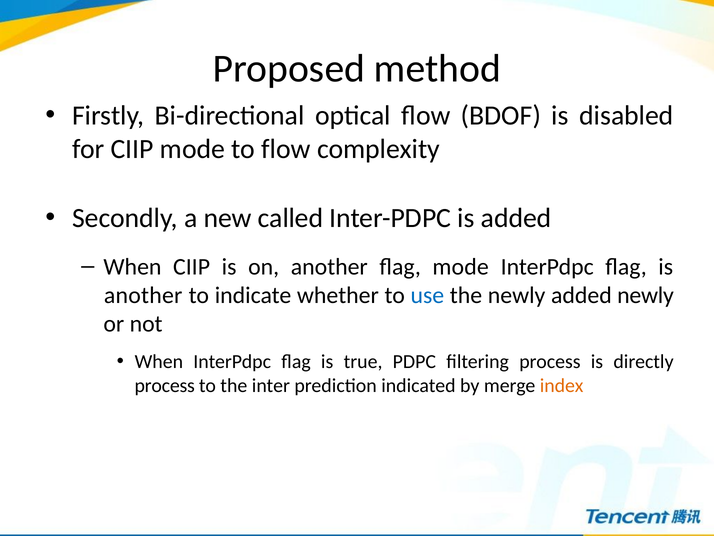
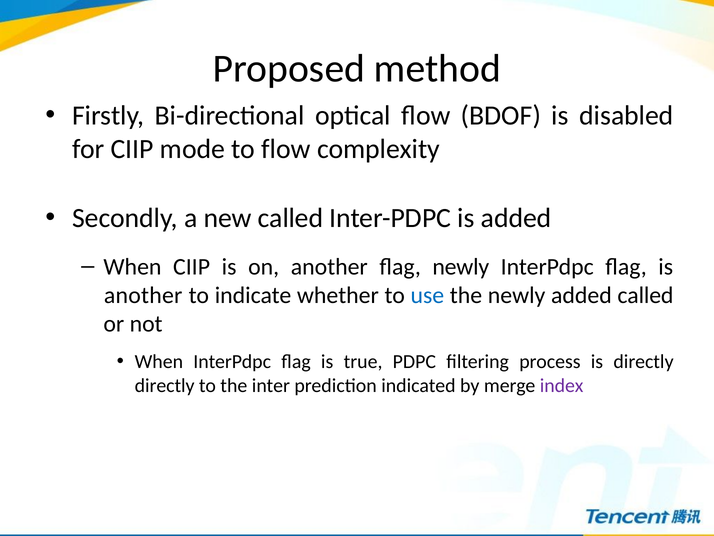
flag mode: mode -> newly
added newly: newly -> called
process at (165, 385): process -> directly
index colour: orange -> purple
